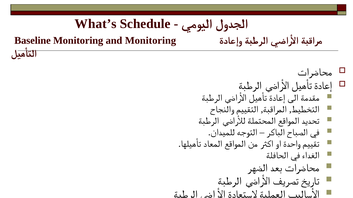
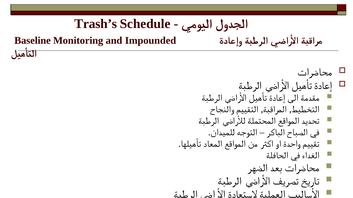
What’s: What’s -> Trash’s
and Monitoring: Monitoring -> Impounded
